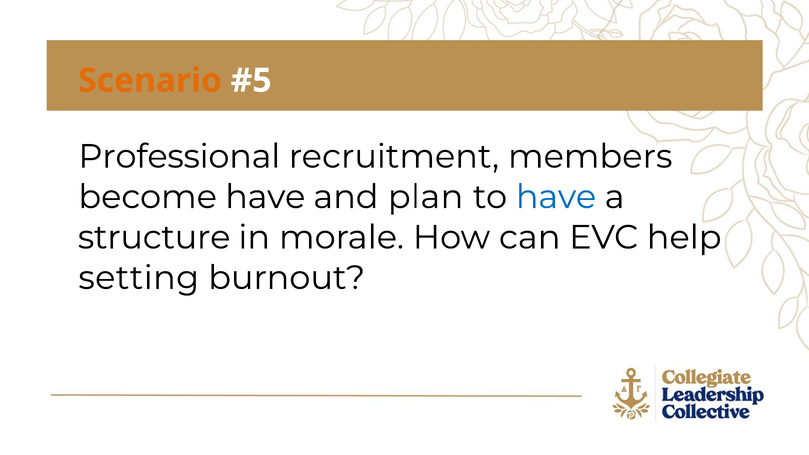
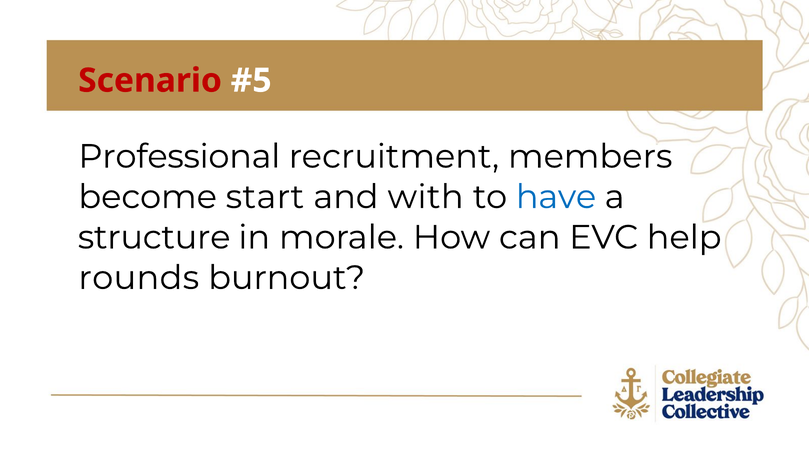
Scenario colour: orange -> red
become have: have -> start
plan: plan -> with
setting: setting -> rounds
